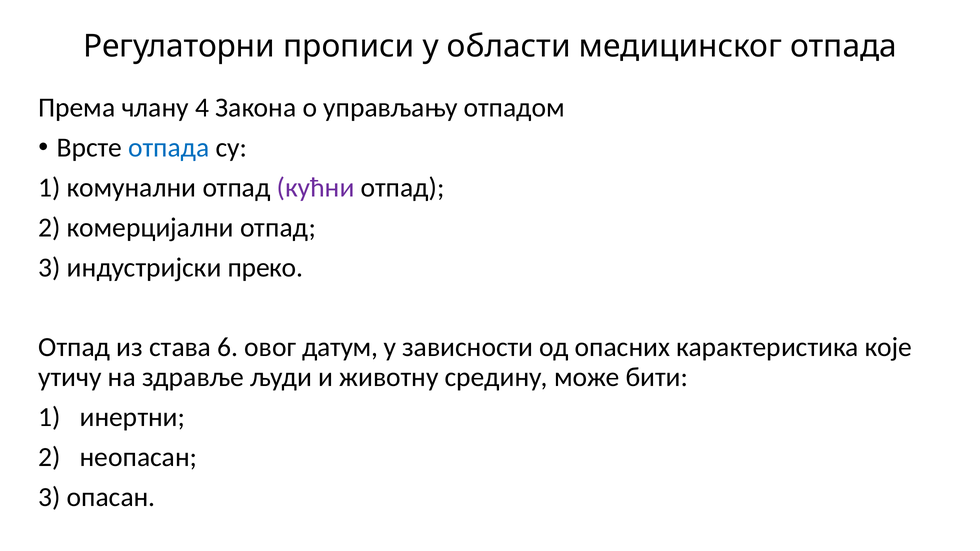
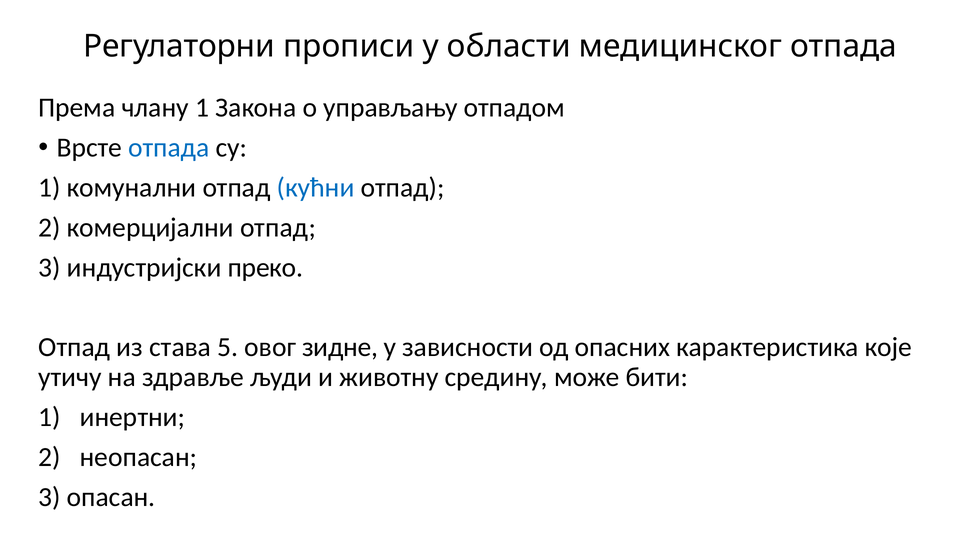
члану 4: 4 -> 1
кућни colour: purple -> blue
6: 6 -> 5
датум: датум -> зидне
